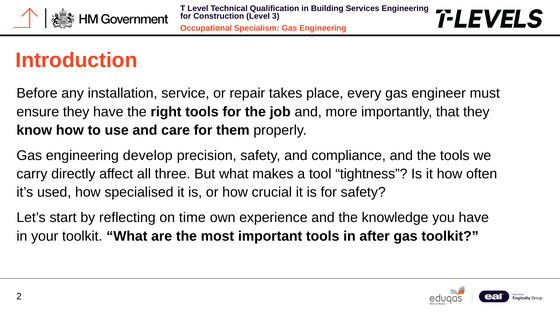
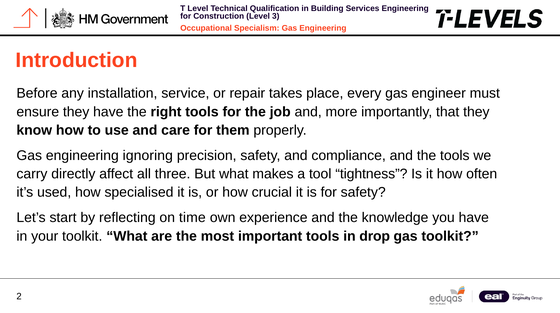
develop: develop -> ignoring
after: after -> drop
